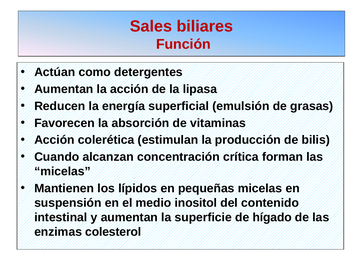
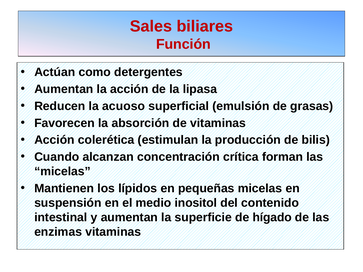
energía: energía -> acuoso
enzimas colesterol: colesterol -> vitaminas
